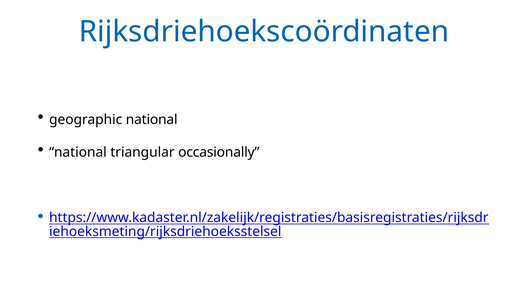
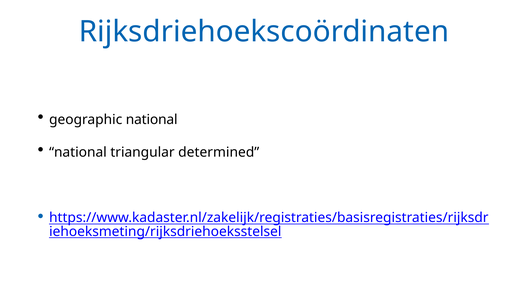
occasionally: occasionally -> determined
